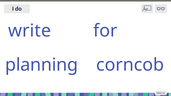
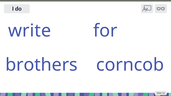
planning: planning -> brothers
